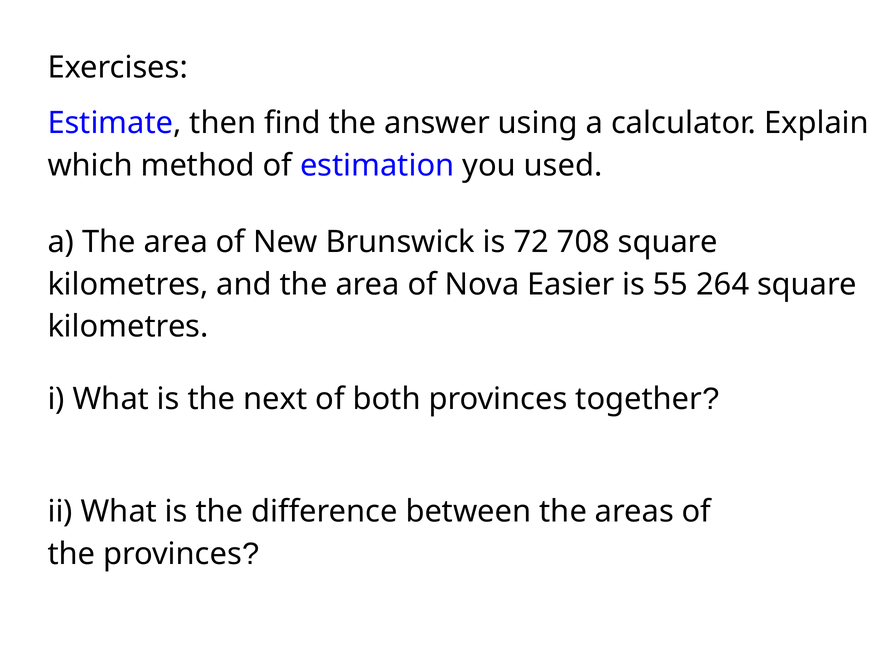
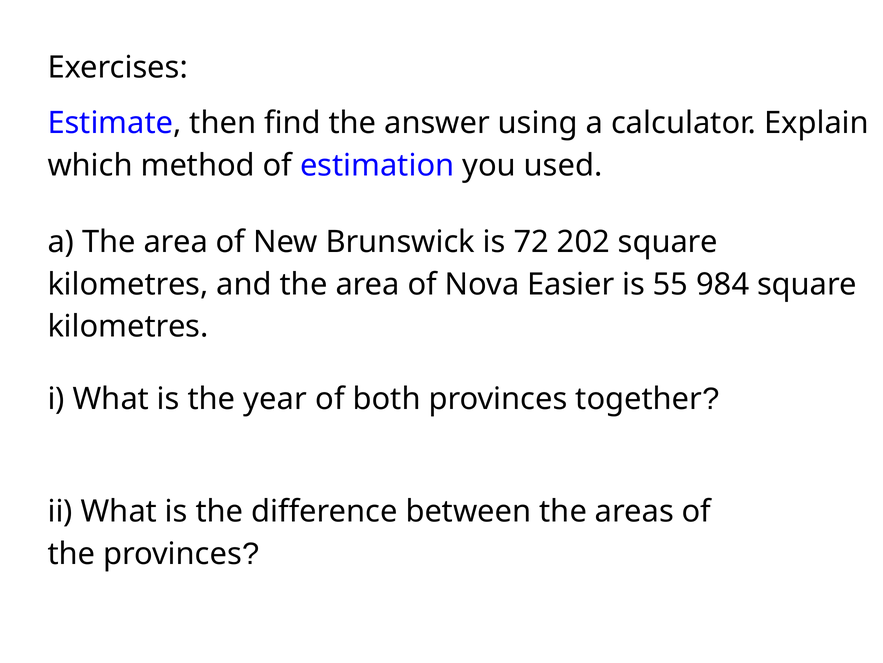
708: 708 -> 202
264: 264 -> 984
next: next -> year
